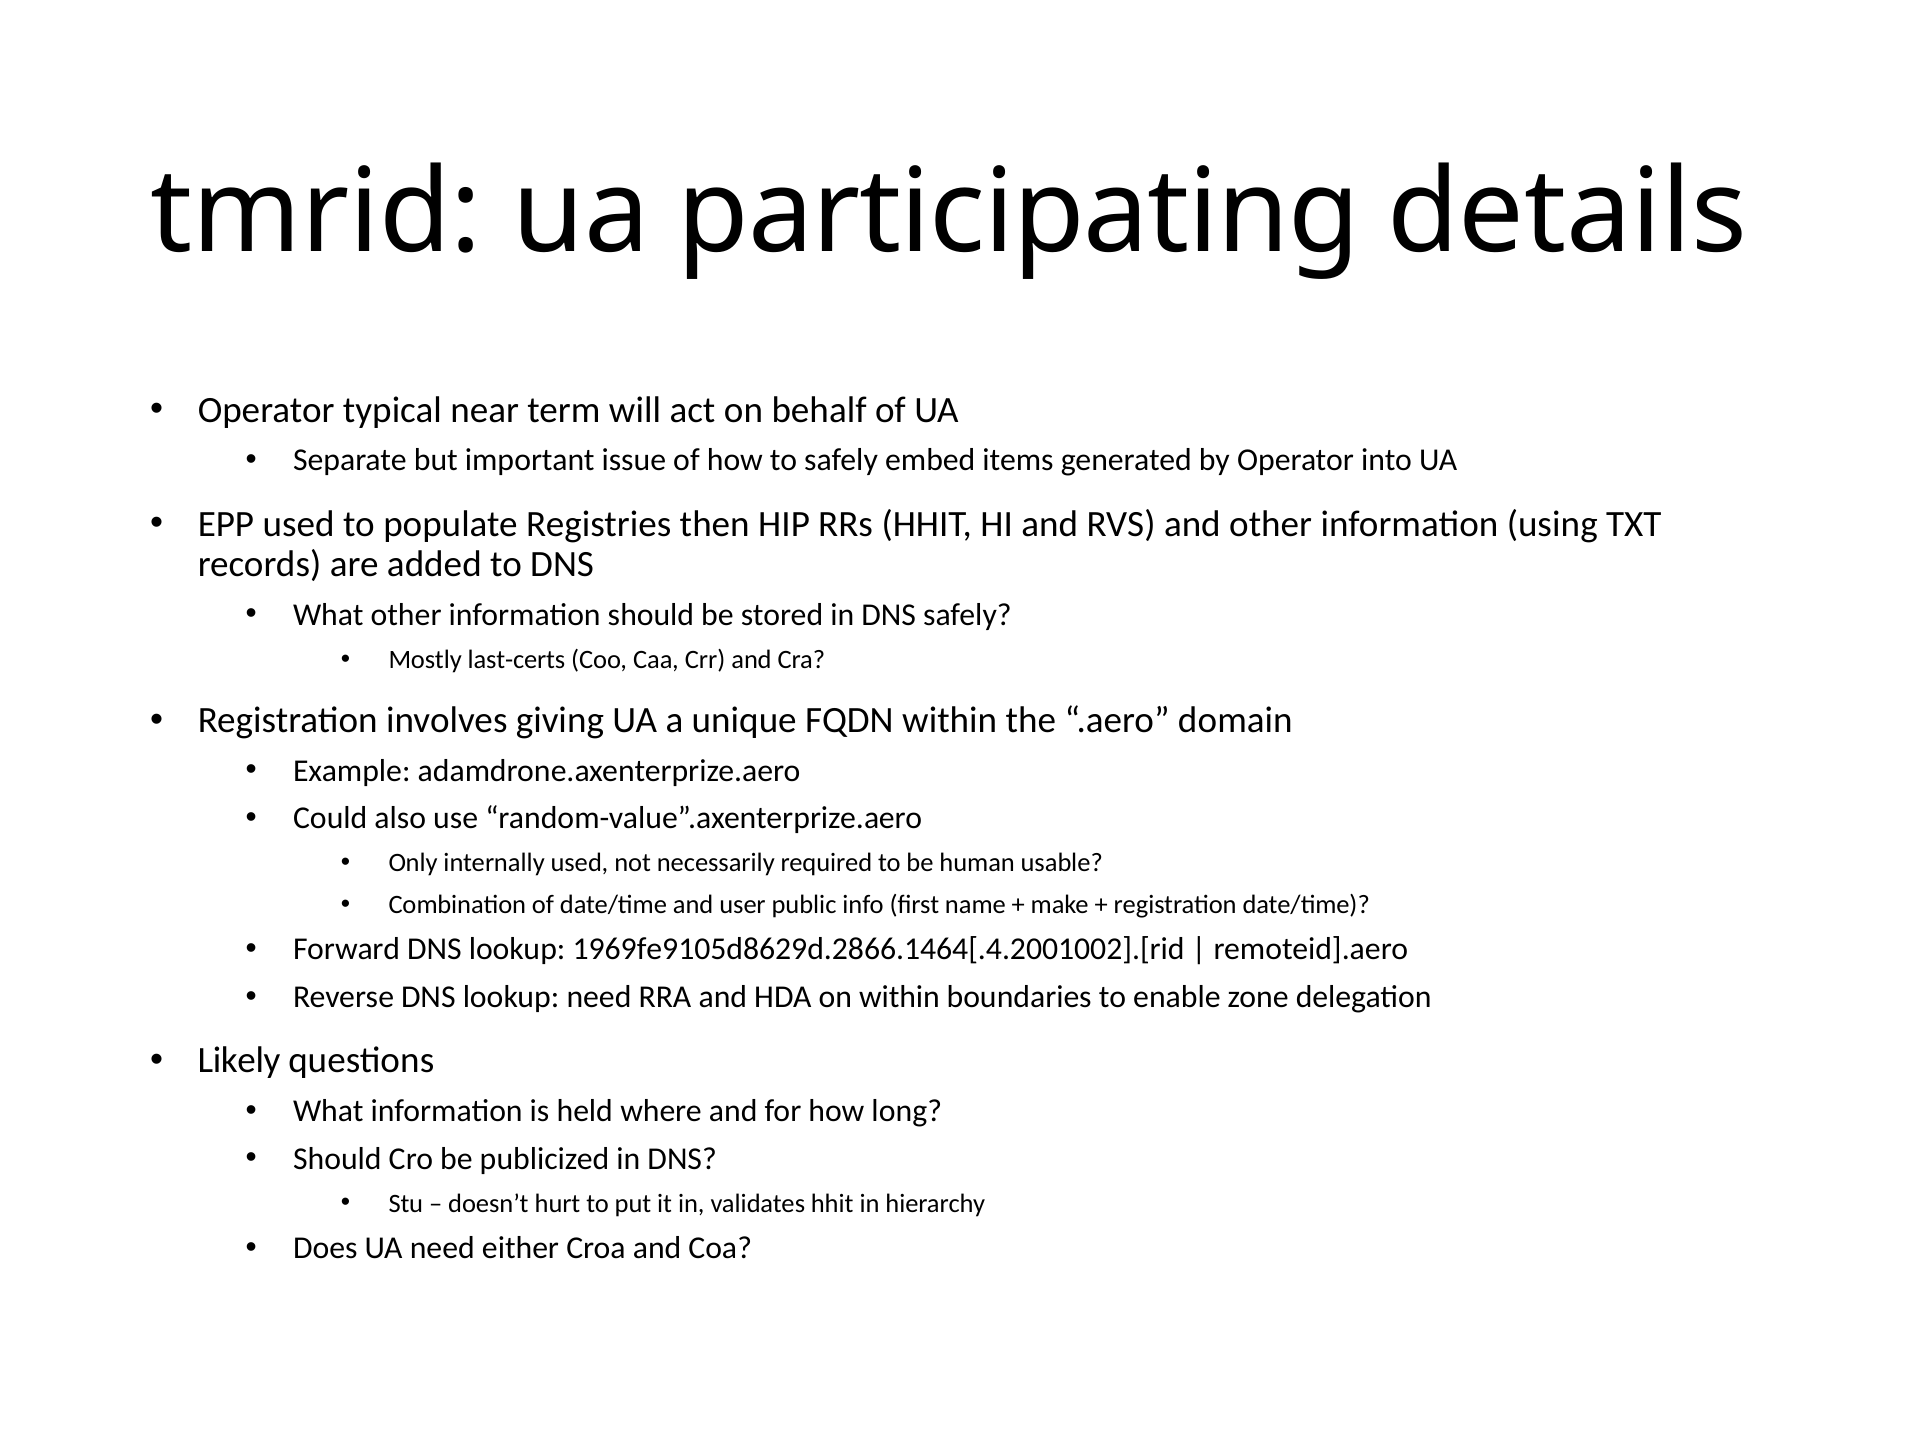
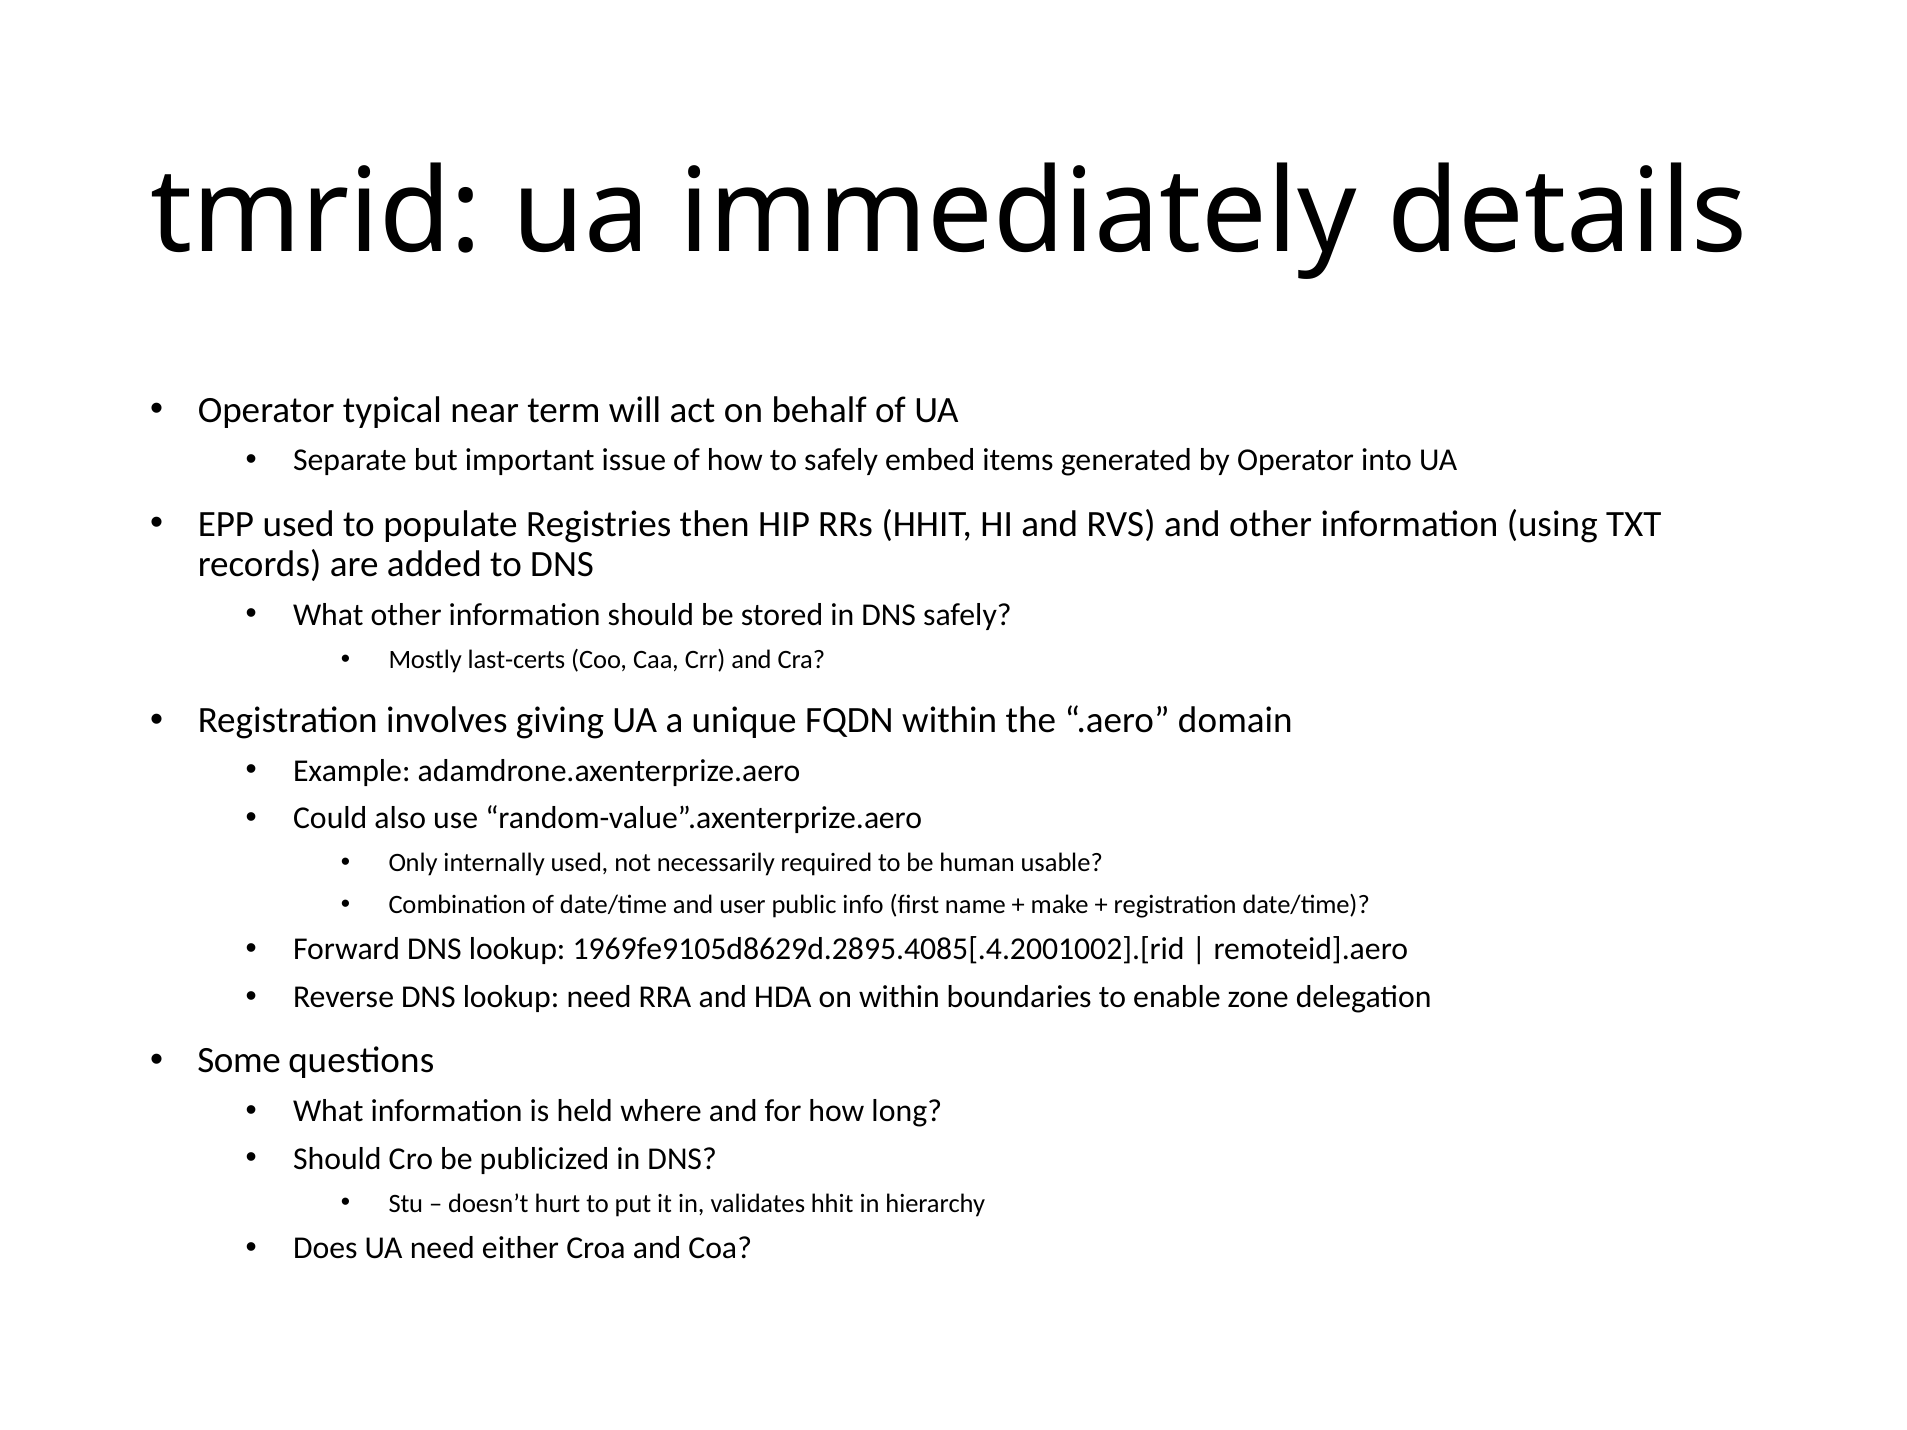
participating: participating -> immediately
1969fe9105d8629d.2866.1464[.4.2001002].[rid: 1969fe9105d8629d.2866.1464[.4.2001002].[rid -> 1969fe9105d8629d.2895.4085[.4.2001002].[rid
Likely: Likely -> Some
